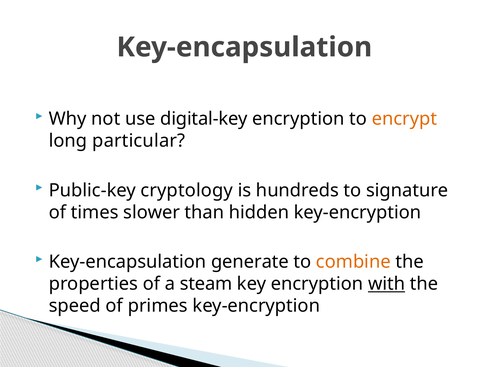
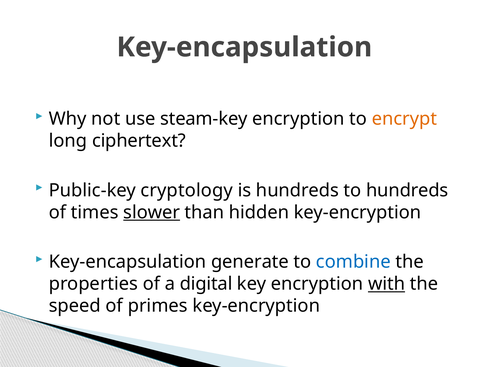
digital-key: digital-key -> steam-key
particular: particular -> ciphertext
to signature: signature -> hundreds
slower underline: none -> present
combine colour: orange -> blue
steam: steam -> digital
